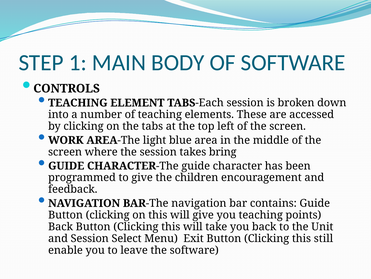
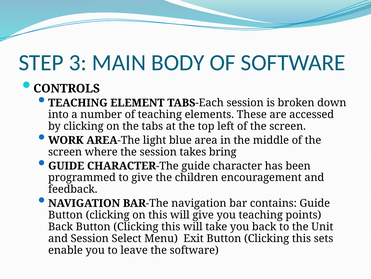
1: 1 -> 3
still: still -> sets
